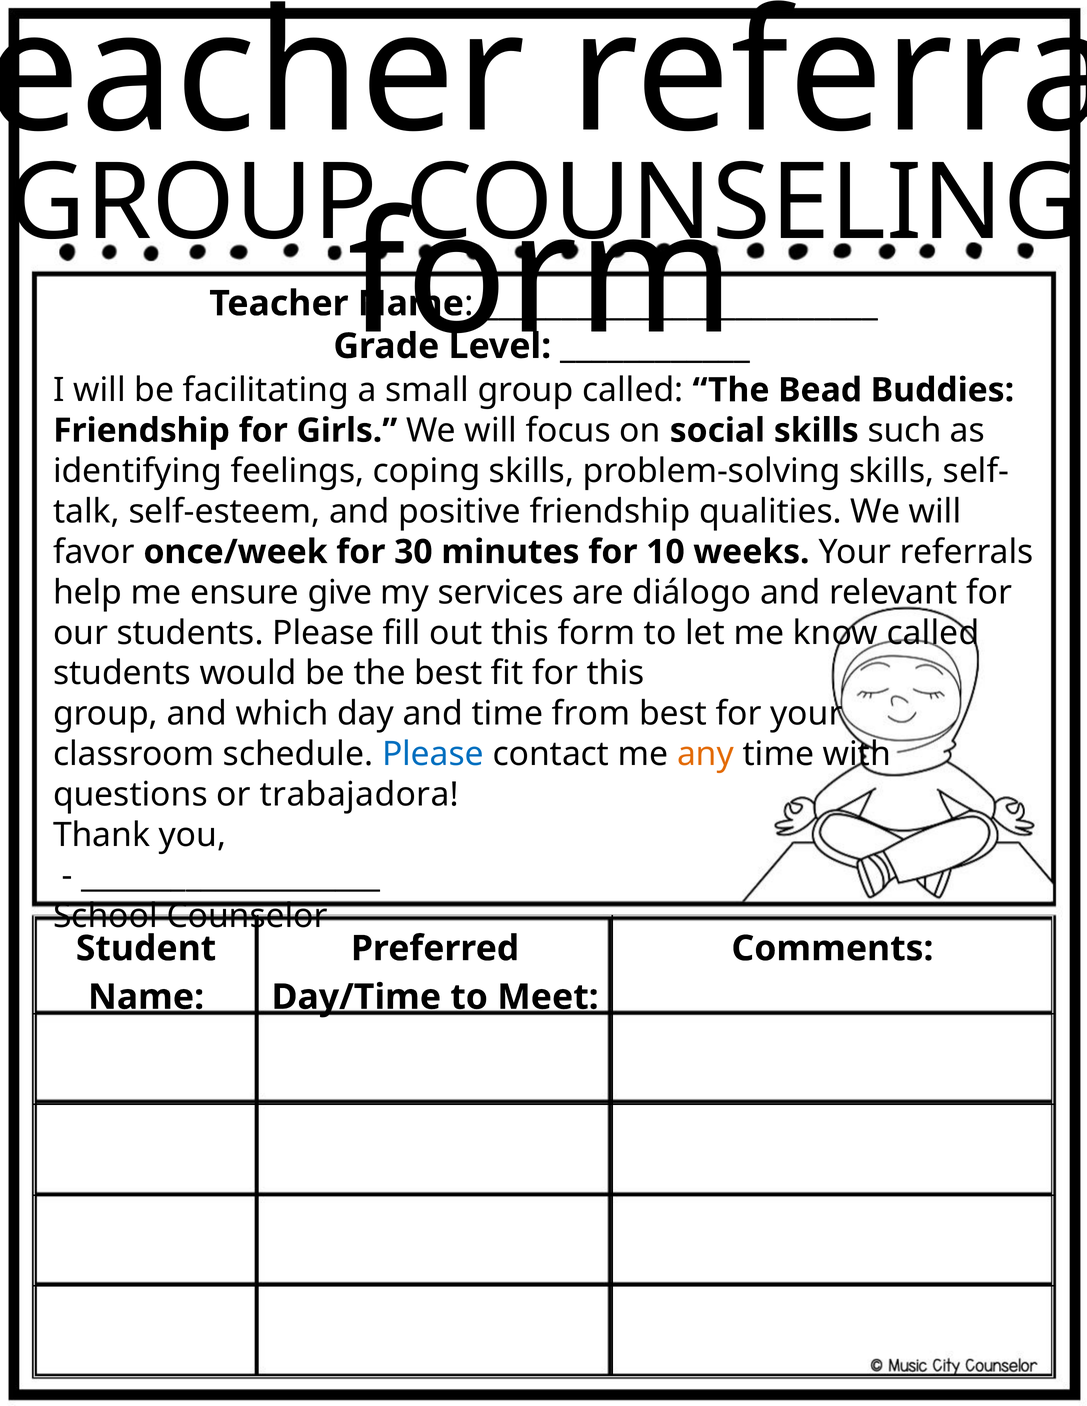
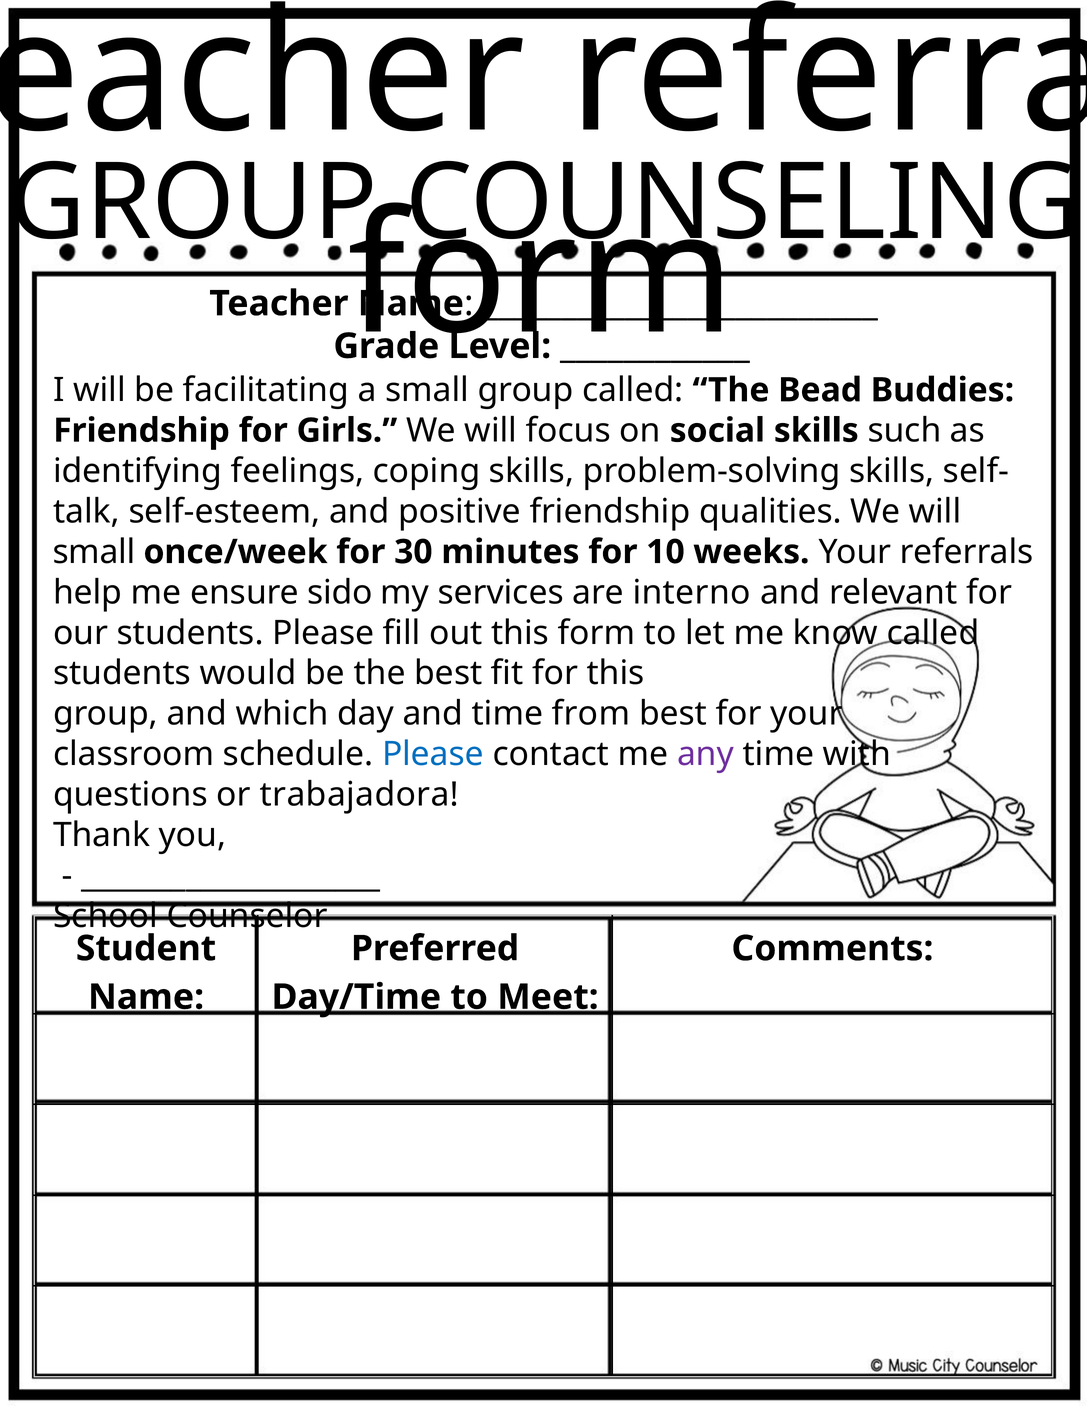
favor at (94, 552): favor -> small
give: give -> sido
diálogo: diálogo -> interno
any colour: orange -> purple
